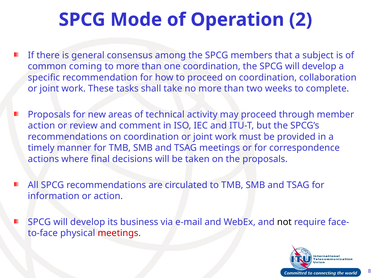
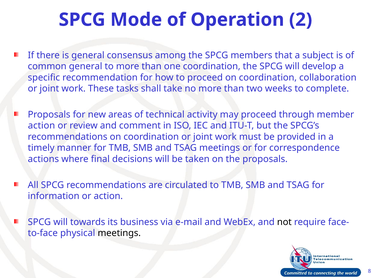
common coming: coming -> general
develop at (88, 222): develop -> towards
meetings at (119, 233) colour: red -> black
